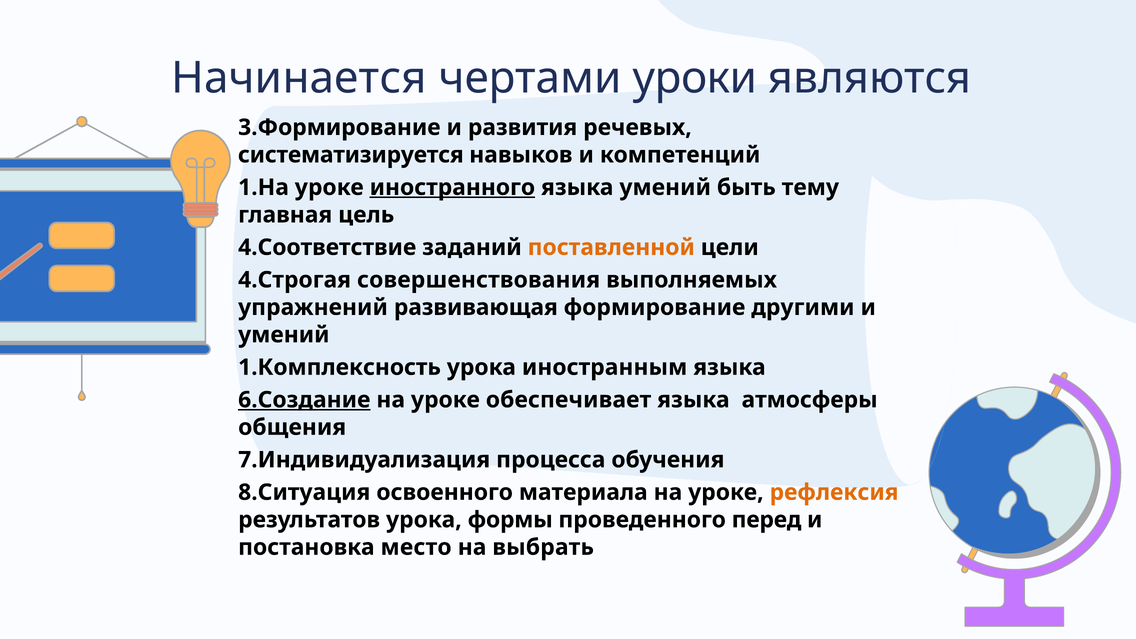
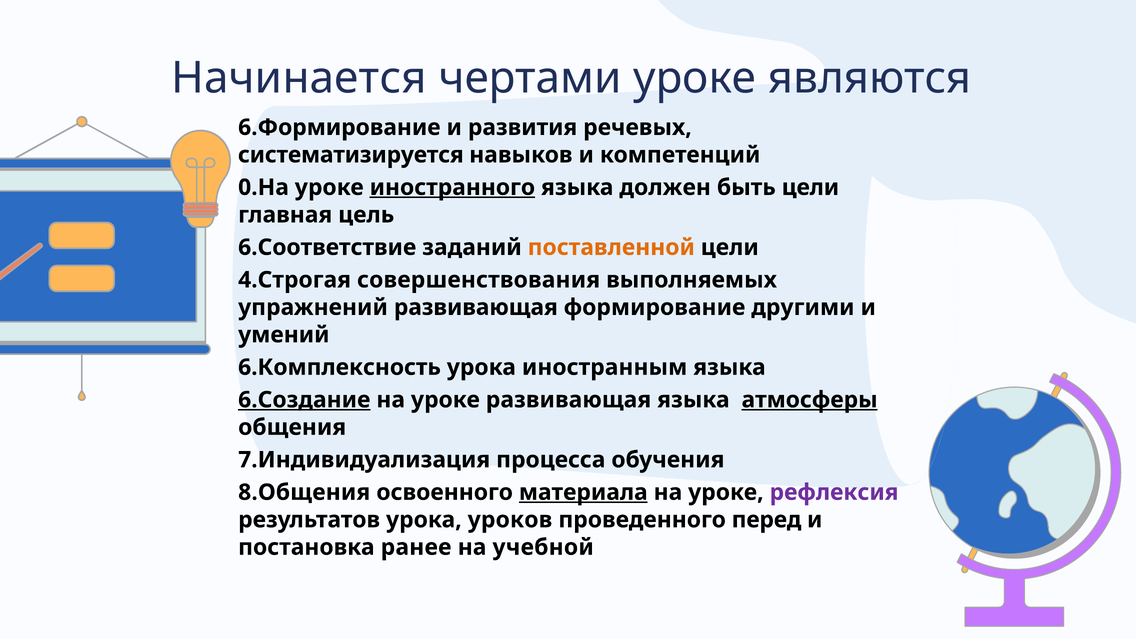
чертами уроки: уроки -> уроке
3.Формирование: 3.Формирование -> 6.Формирование
1.На: 1.На -> 0.На
языка умений: умений -> должен
быть тему: тему -> цели
4.Соответствие: 4.Соответствие -> 6.Соответствие
1.Комплексность: 1.Комплексность -> 6.Комплексность
уроке обеспечивает: обеспечивает -> развивающая
атмосферы underline: none -> present
8.Ситуация: 8.Ситуация -> 8.Общения
материала underline: none -> present
рефлексия colour: orange -> purple
формы: формы -> уроков
место: место -> ранее
выбрать: выбрать -> учебной
